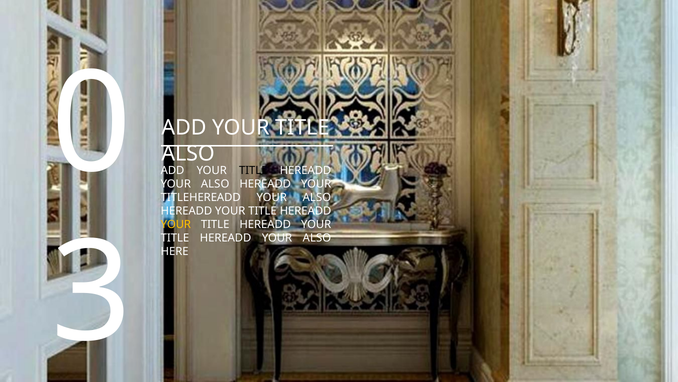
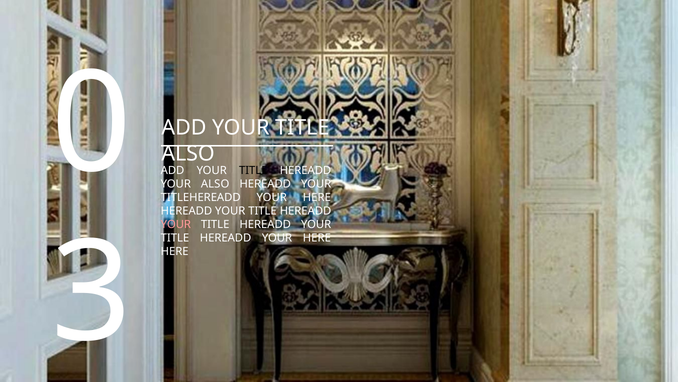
TITLEHEREADD YOUR ALSO: ALSO -> HERE
YOUR at (176, 224) colour: yellow -> pink
ALSO at (317, 238): ALSO -> HERE
